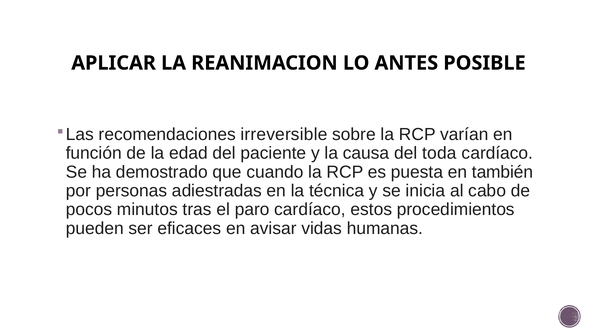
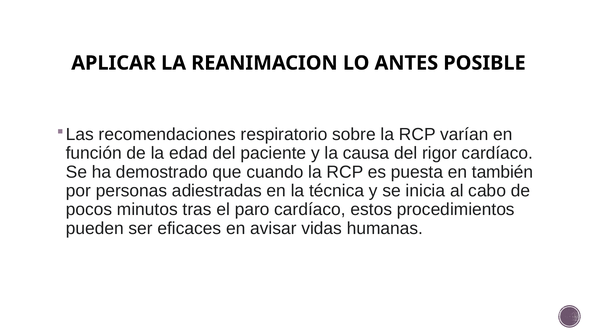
irreversible: irreversible -> respiratorio
toda: toda -> rigor
